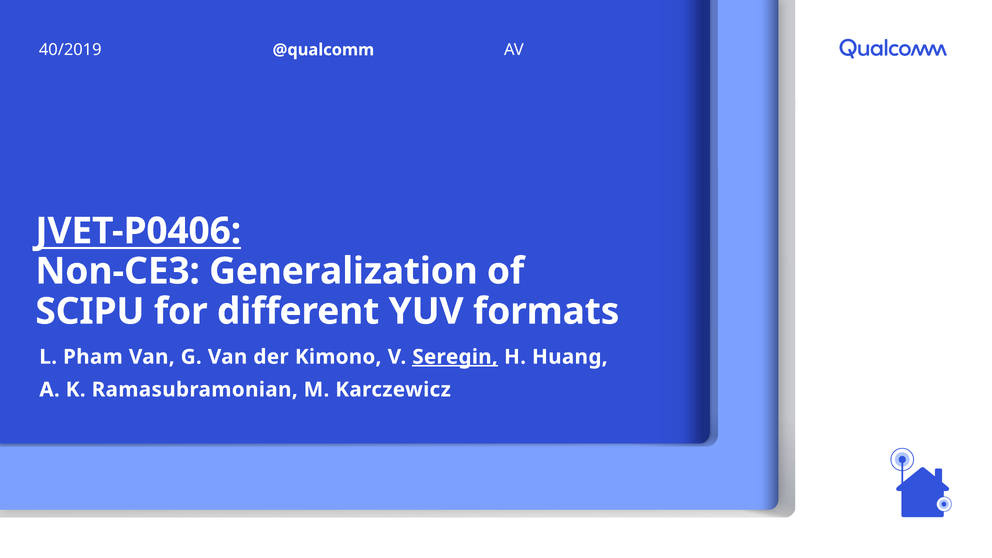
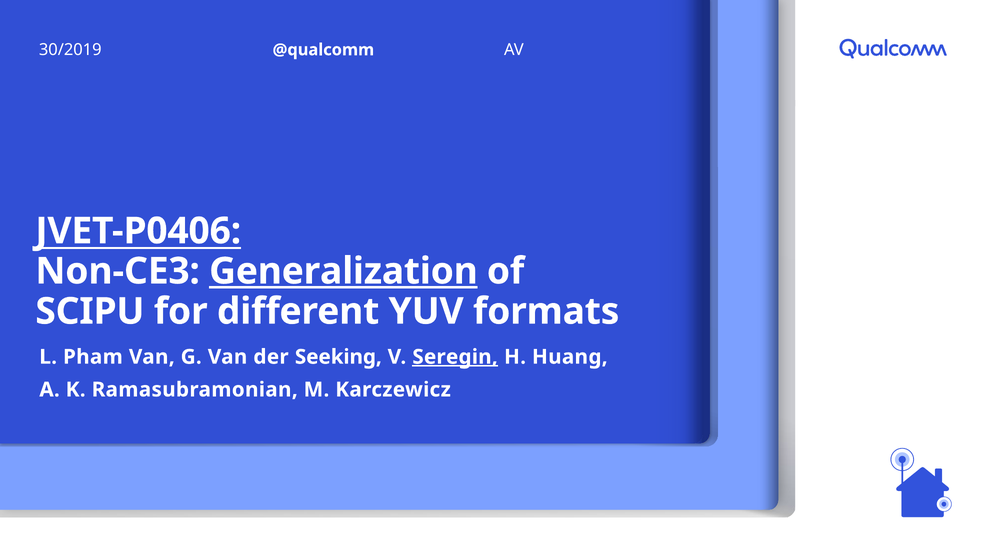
40/2019: 40/2019 -> 30/2019
Generalization underline: none -> present
Kimono: Kimono -> Seeking
